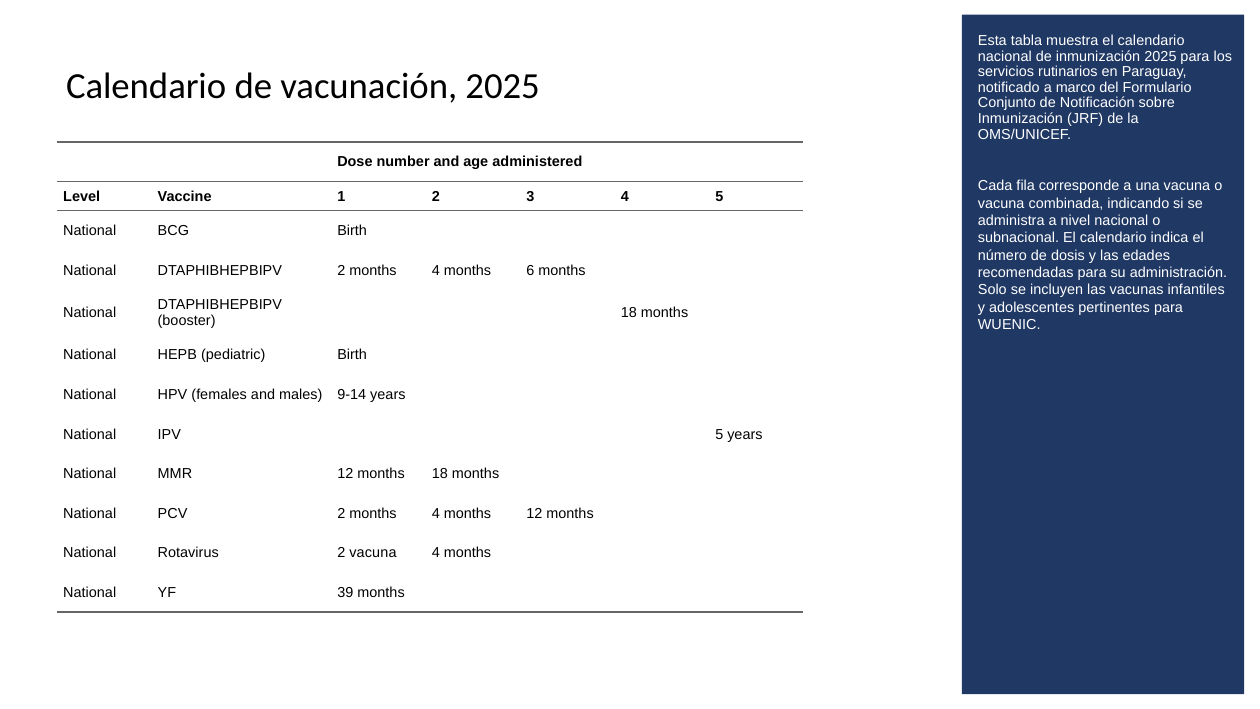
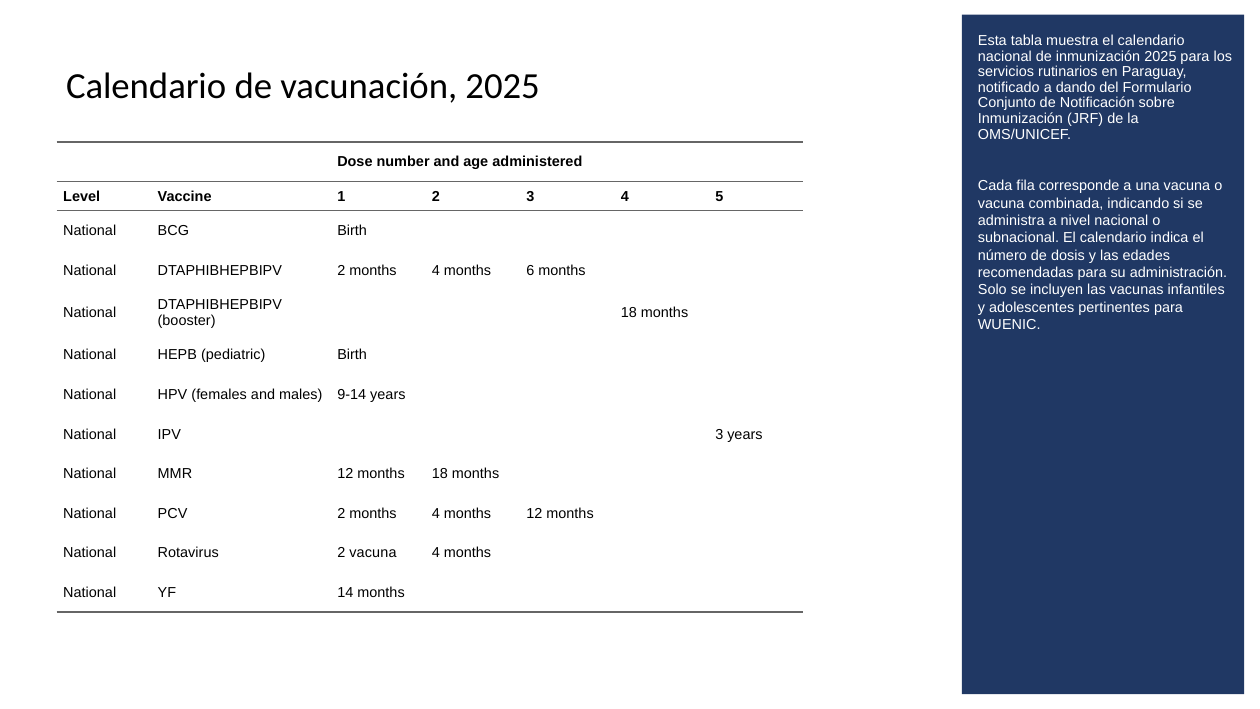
marco: marco -> dando
IPV 5: 5 -> 3
39: 39 -> 14
